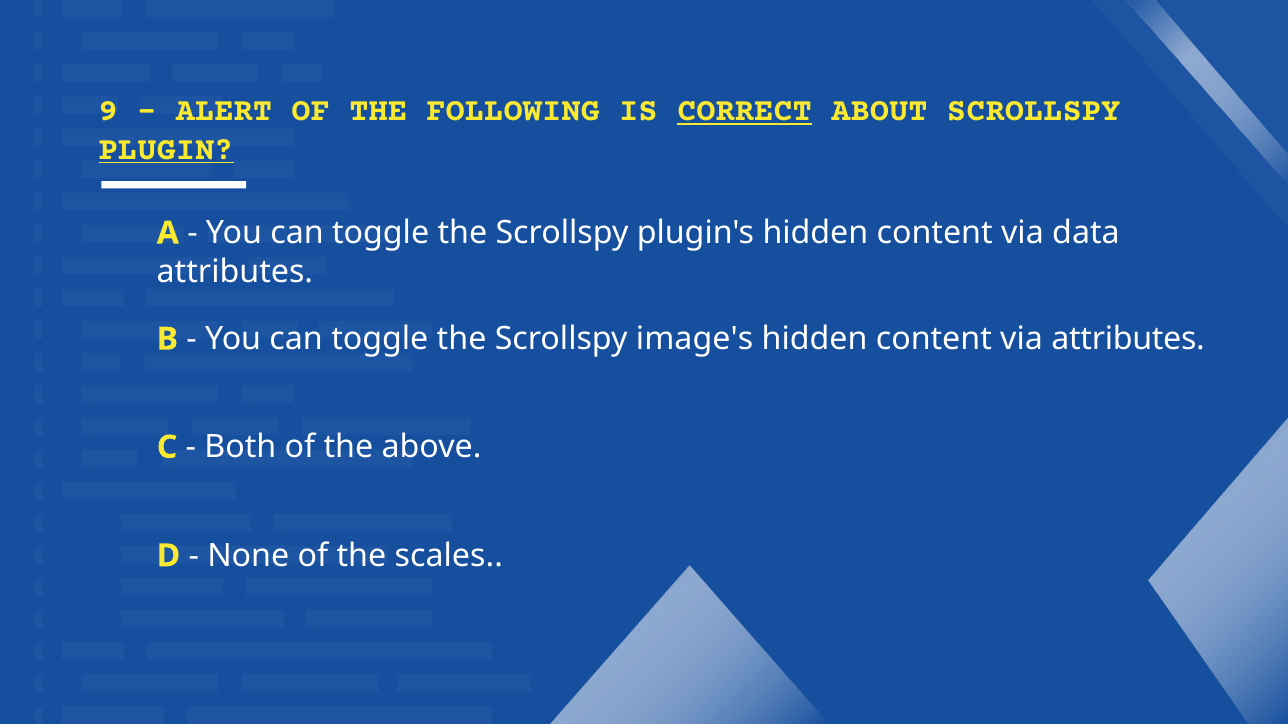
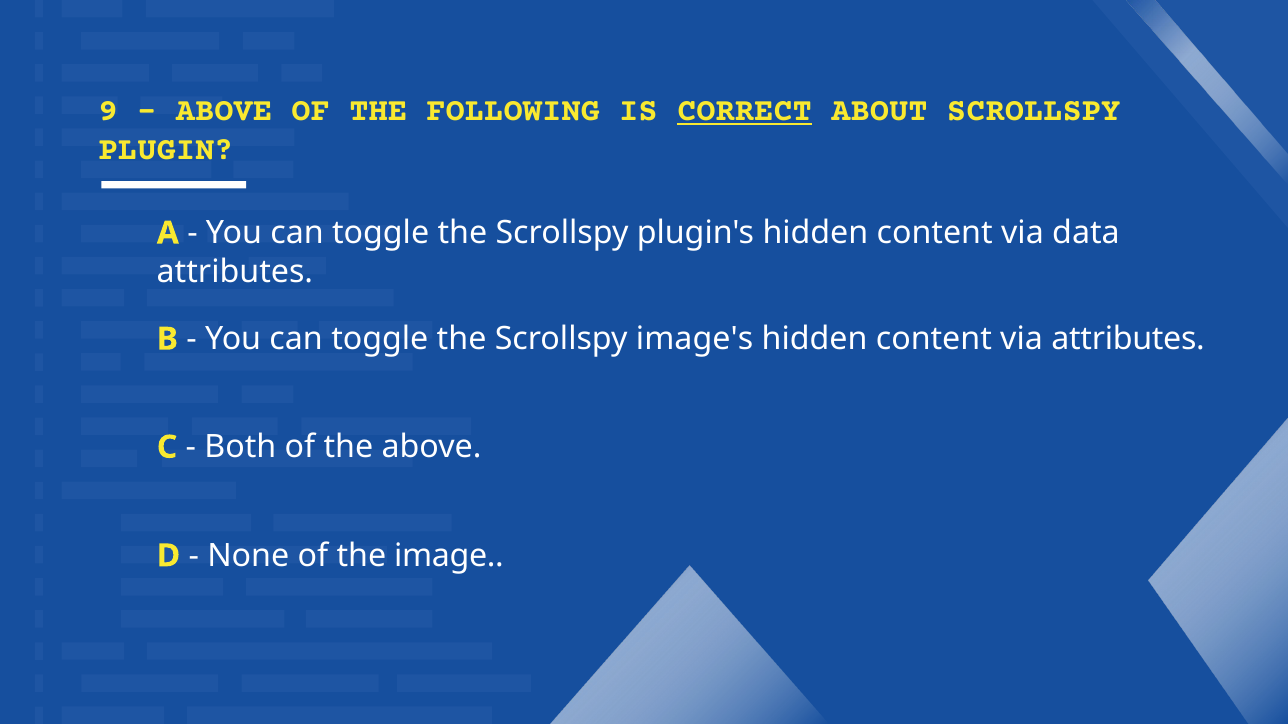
ALERT at (224, 110): ALERT -> ABOVE
PLUGIN underline: present -> none
scales: scales -> image
